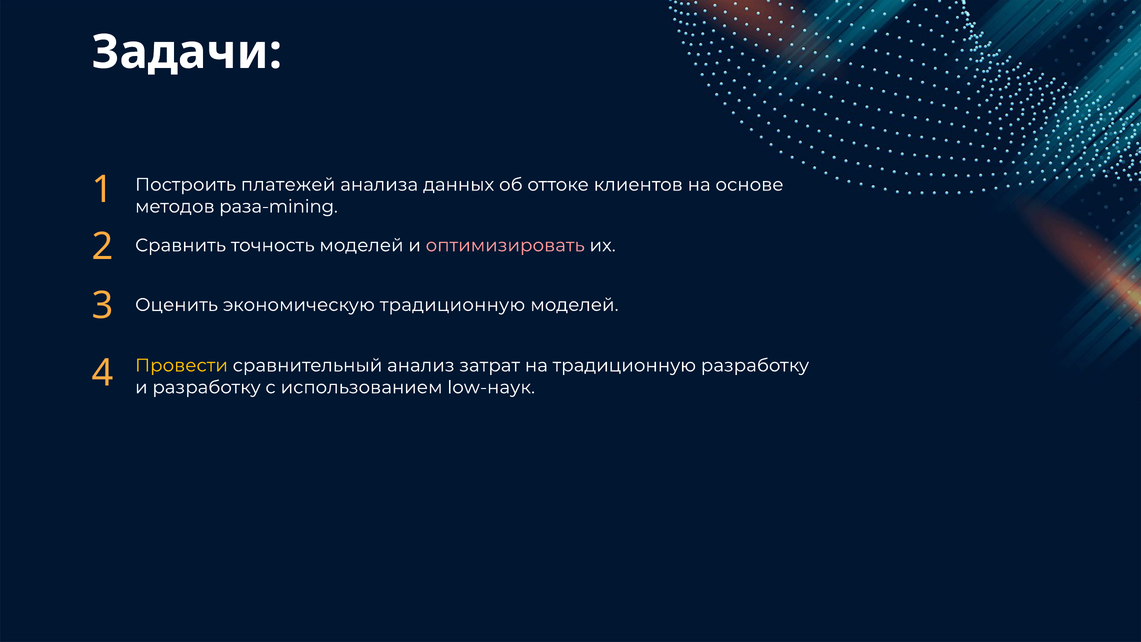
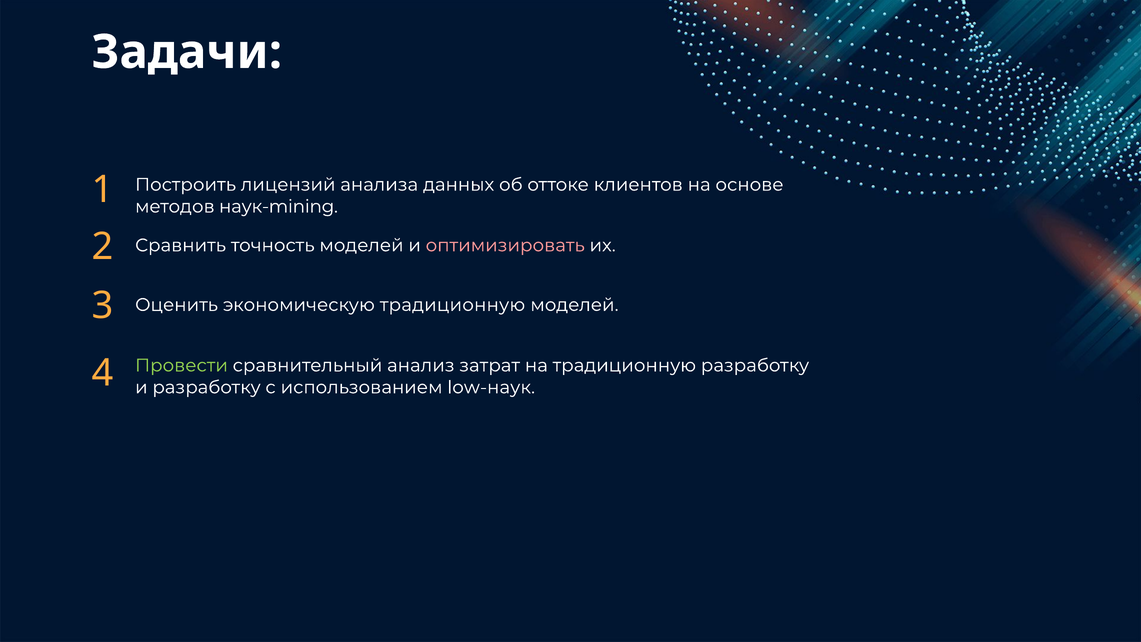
платежей: платежей -> лицензий
раза-mining: раза-mining -> наук-mining
Провести colour: yellow -> light green
